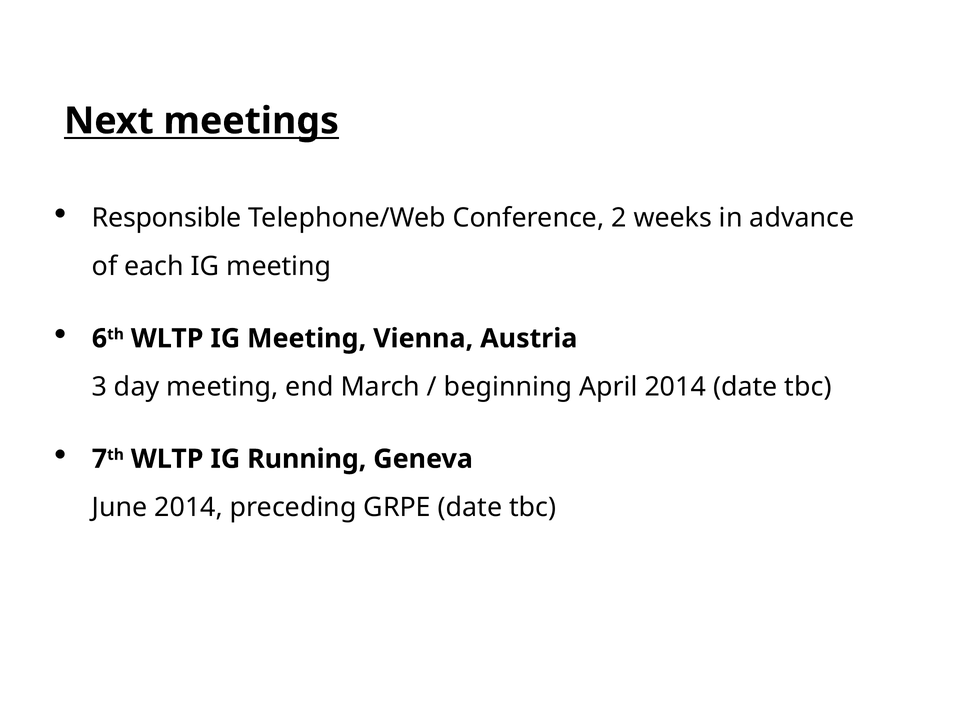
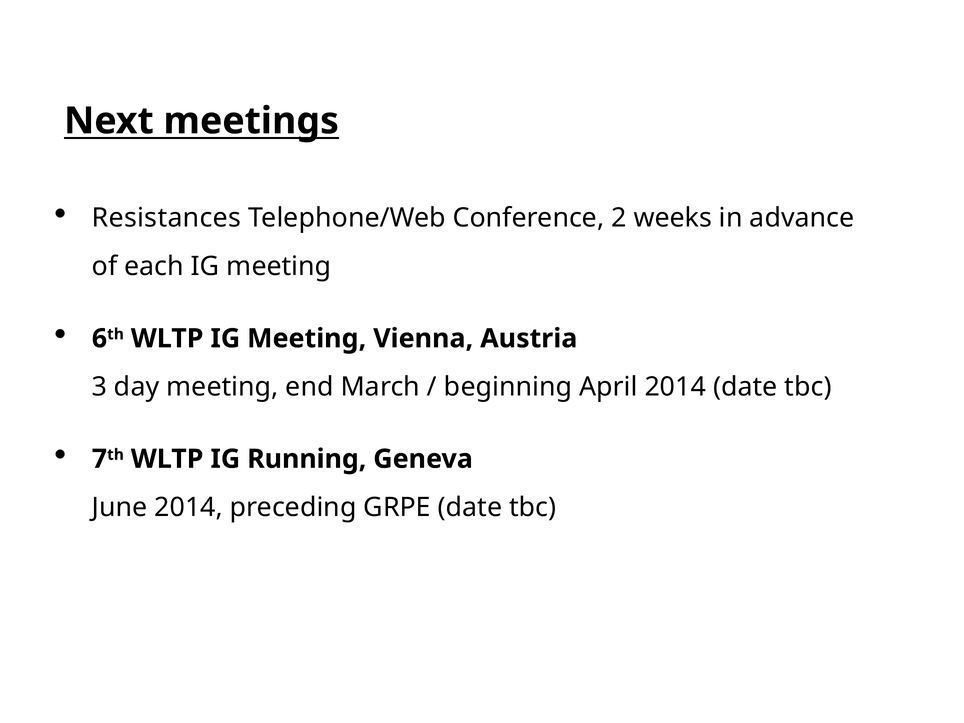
Responsible: Responsible -> Resistances
